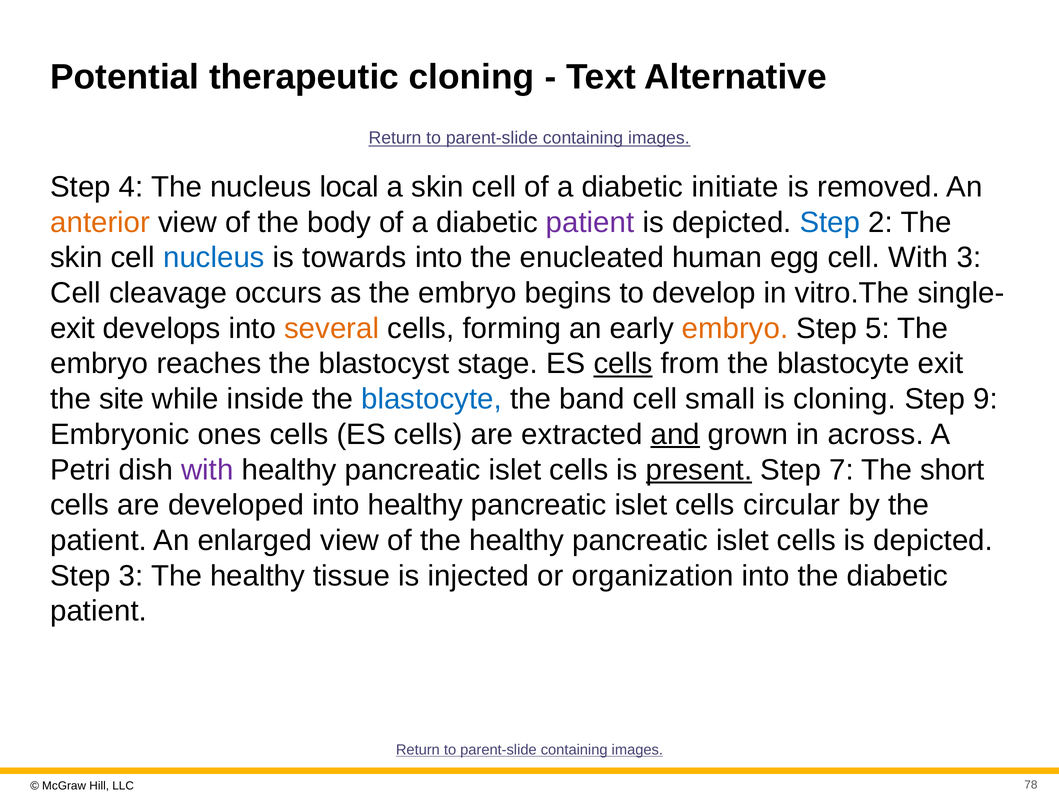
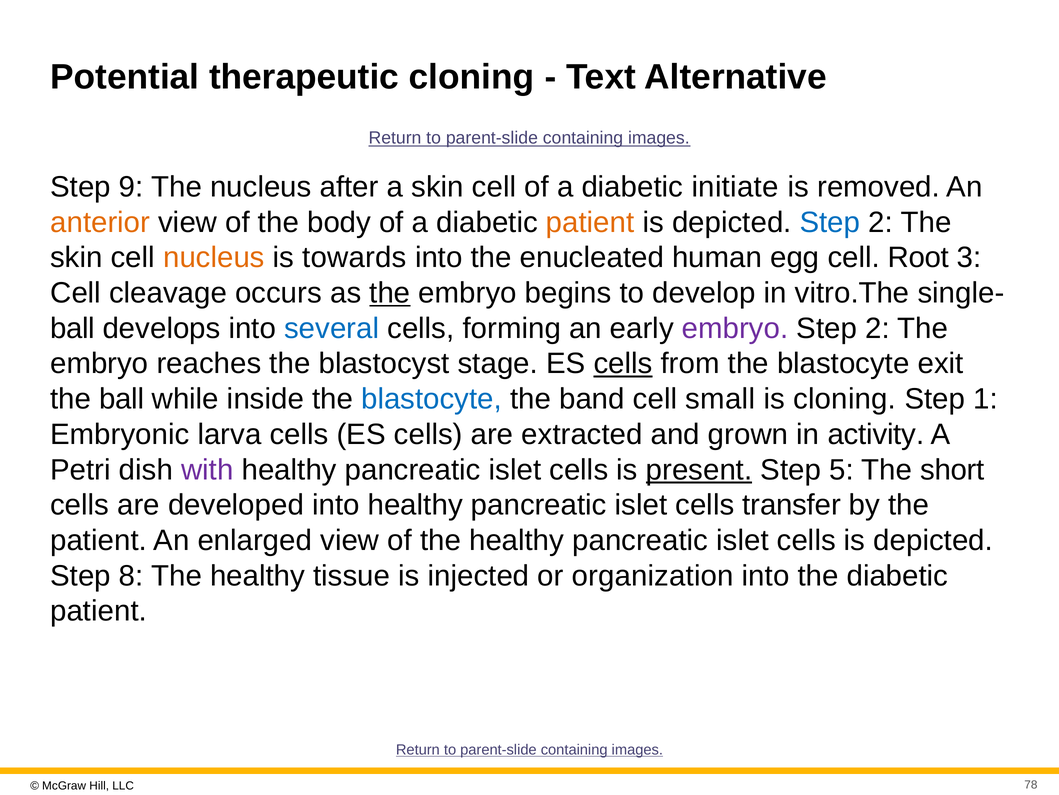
4: 4 -> 9
local: local -> after
patient at (590, 222) colour: purple -> orange
nucleus at (214, 257) colour: blue -> orange
cell With: With -> Root
the at (390, 293) underline: none -> present
exit at (73, 328): exit -> ball
several colour: orange -> blue
embryo at (735, 328) colour: orange -> purple
5 at (877, 328): 5 -> 2
the site: site -> ball
9: 9 -> 1
ones: ones -> larva
and underline: present -> none
across: across -> activity
7: 7 -> 5
circular: circular -> transfer
Step 3: 3 -> 8
